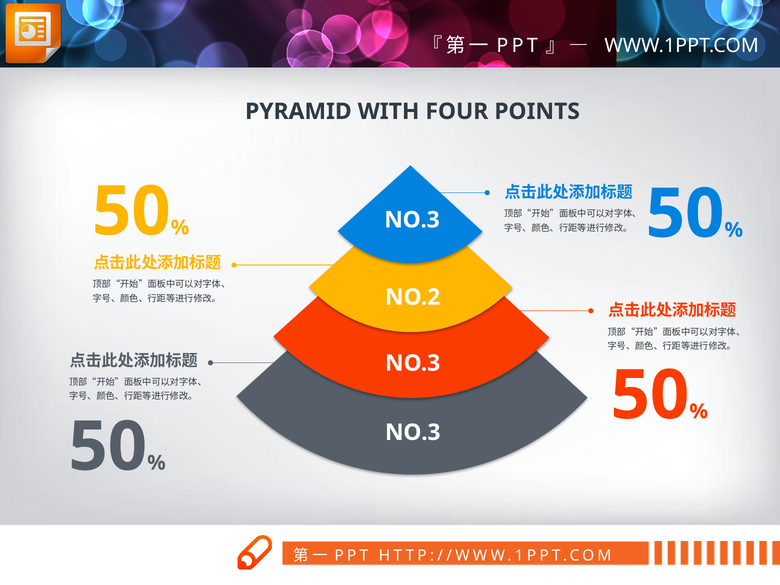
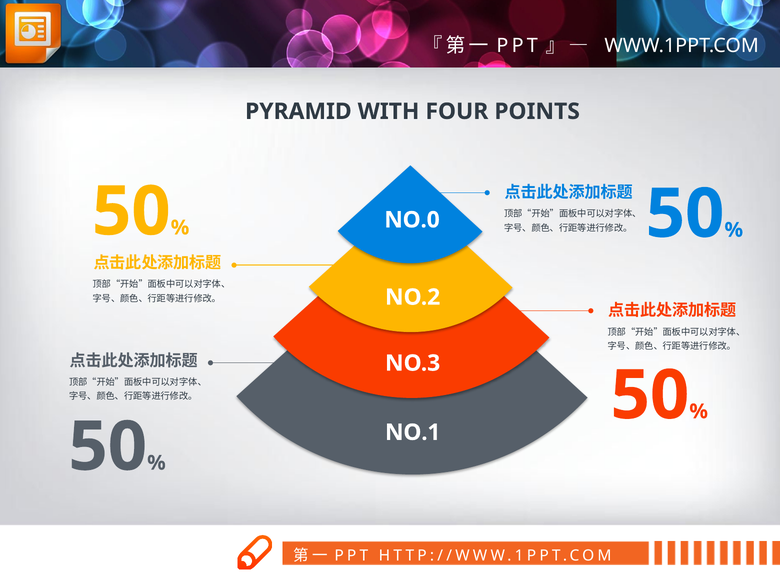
NO.3 at (412, 220): NO.3 -> NO.0
NO.3 at (413, 432): NO.3 -> NO.1
